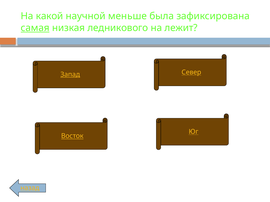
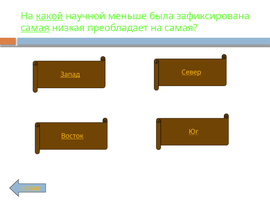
какой underline: none -> present
ледникового: ледникового -> преобладает
на лежит: лежит -> самая
